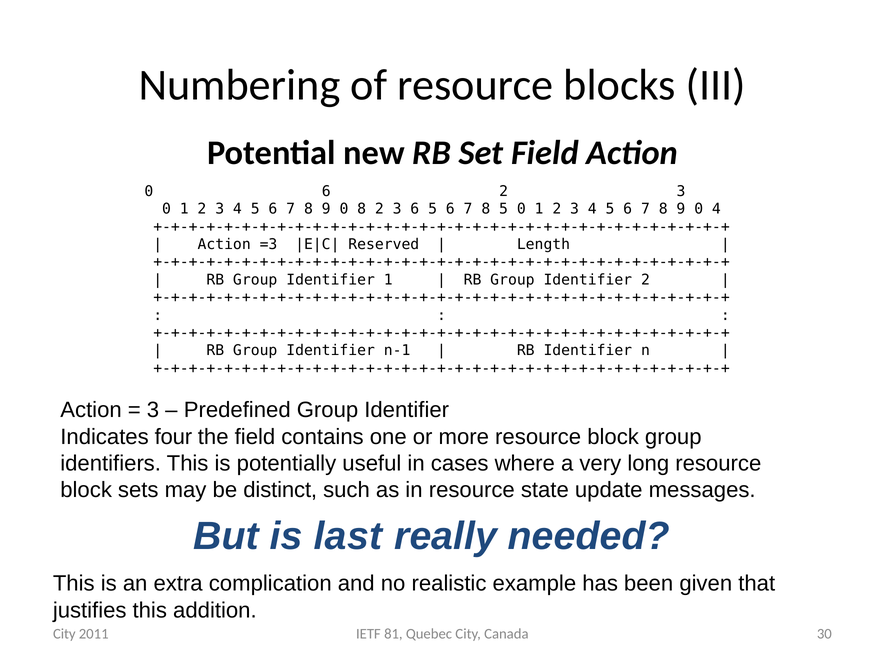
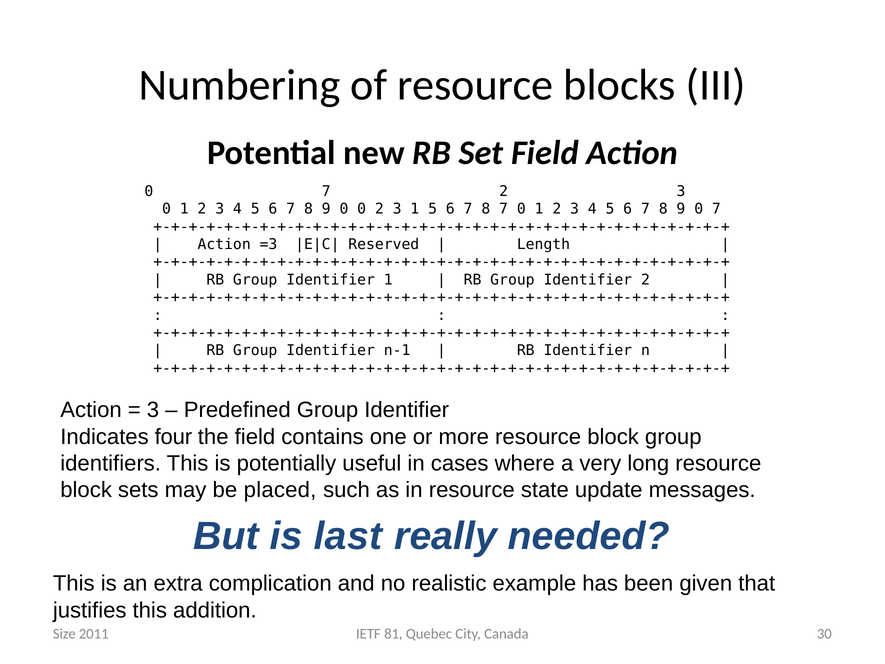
6 at (326, 191): 6 -> 7
0 8: 8 -> 0
3 6: 6 -> 1
8 5: 5 -> 7
9 0 4: 4 -> 7
distinct: distinct -> placed
City at (64, 634): City -> Size
